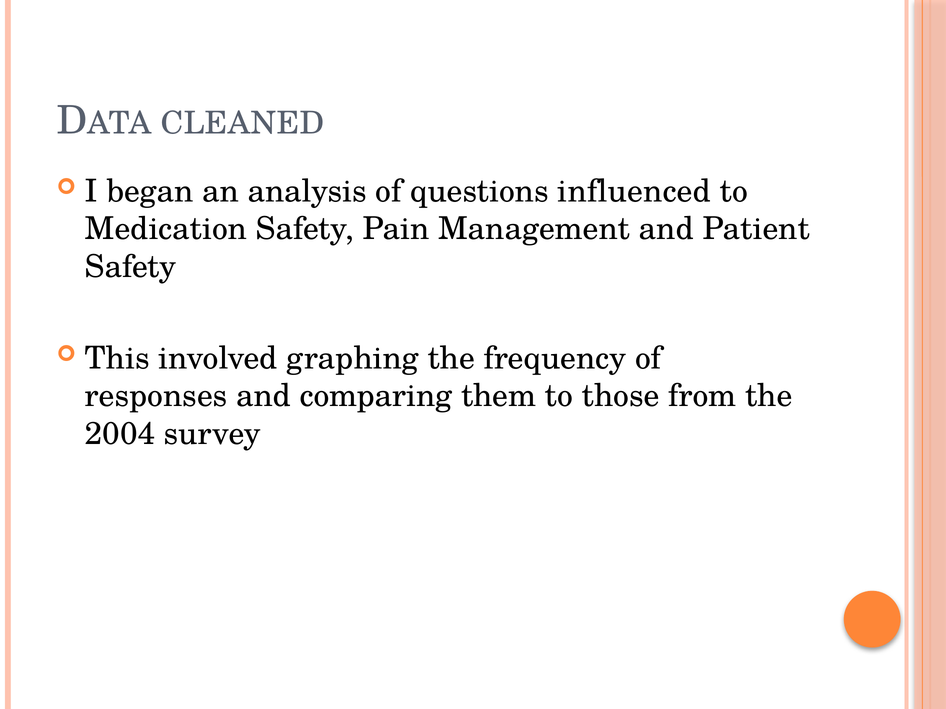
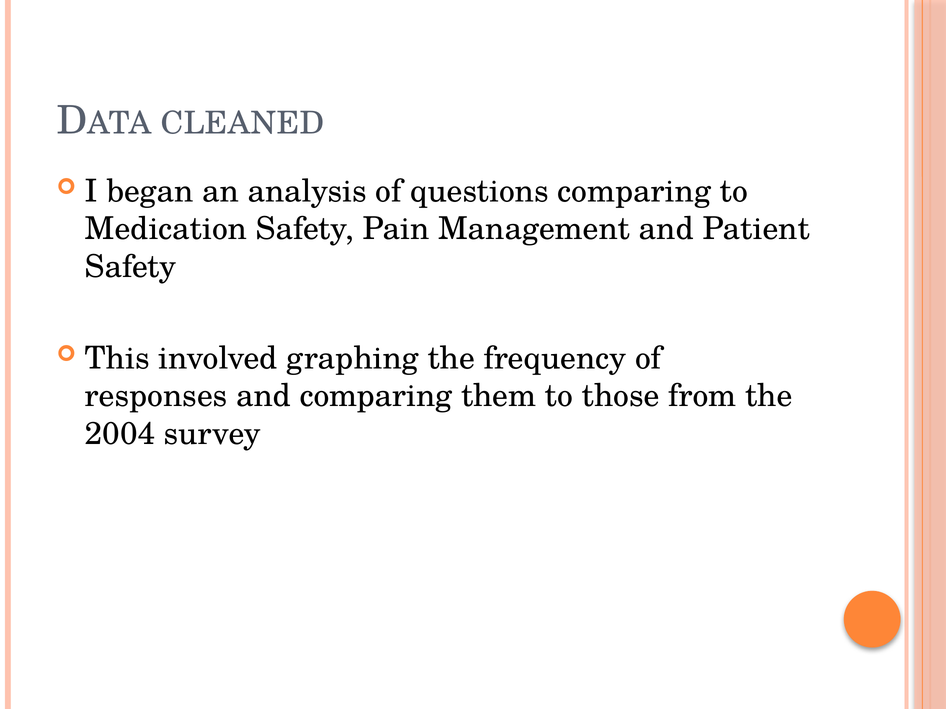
questions influenced: influenced -> comparing
